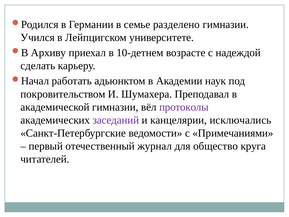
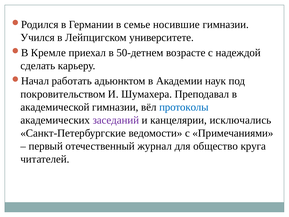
разделено: разделено -> носившие
Архиву: Архиву -> Кремле
10-детнем: 10-детнем -> 50-детнем
протоколы colour: purple -> blue
